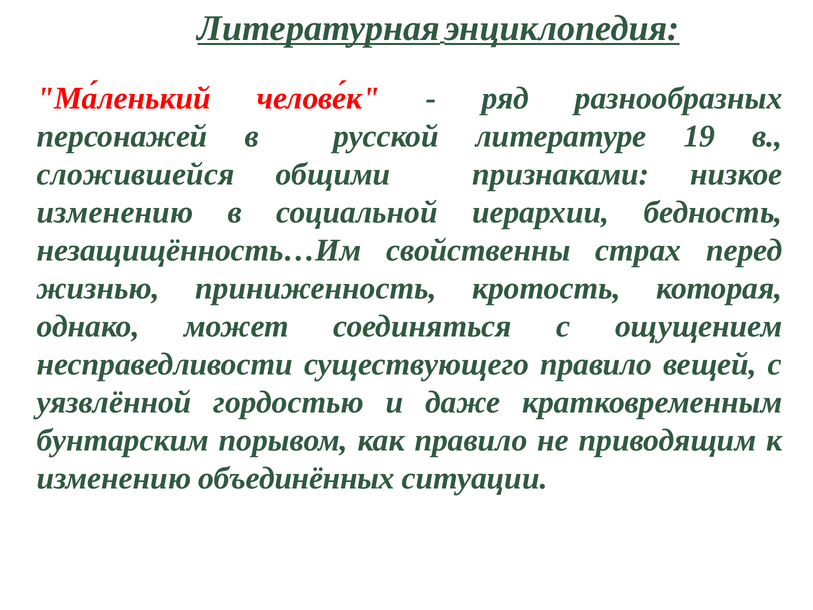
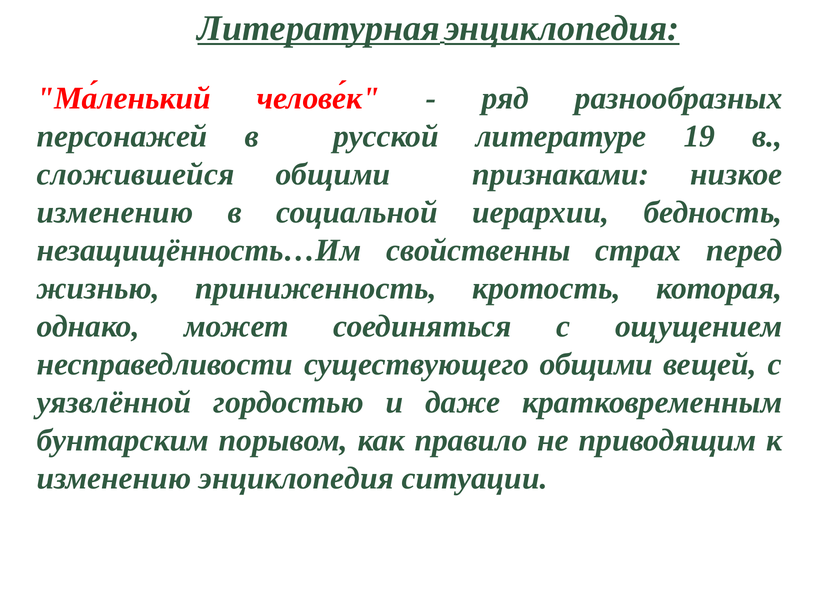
существующего правило: правило -> общими
изменению объединённых: объединённых -> энциклопедия
